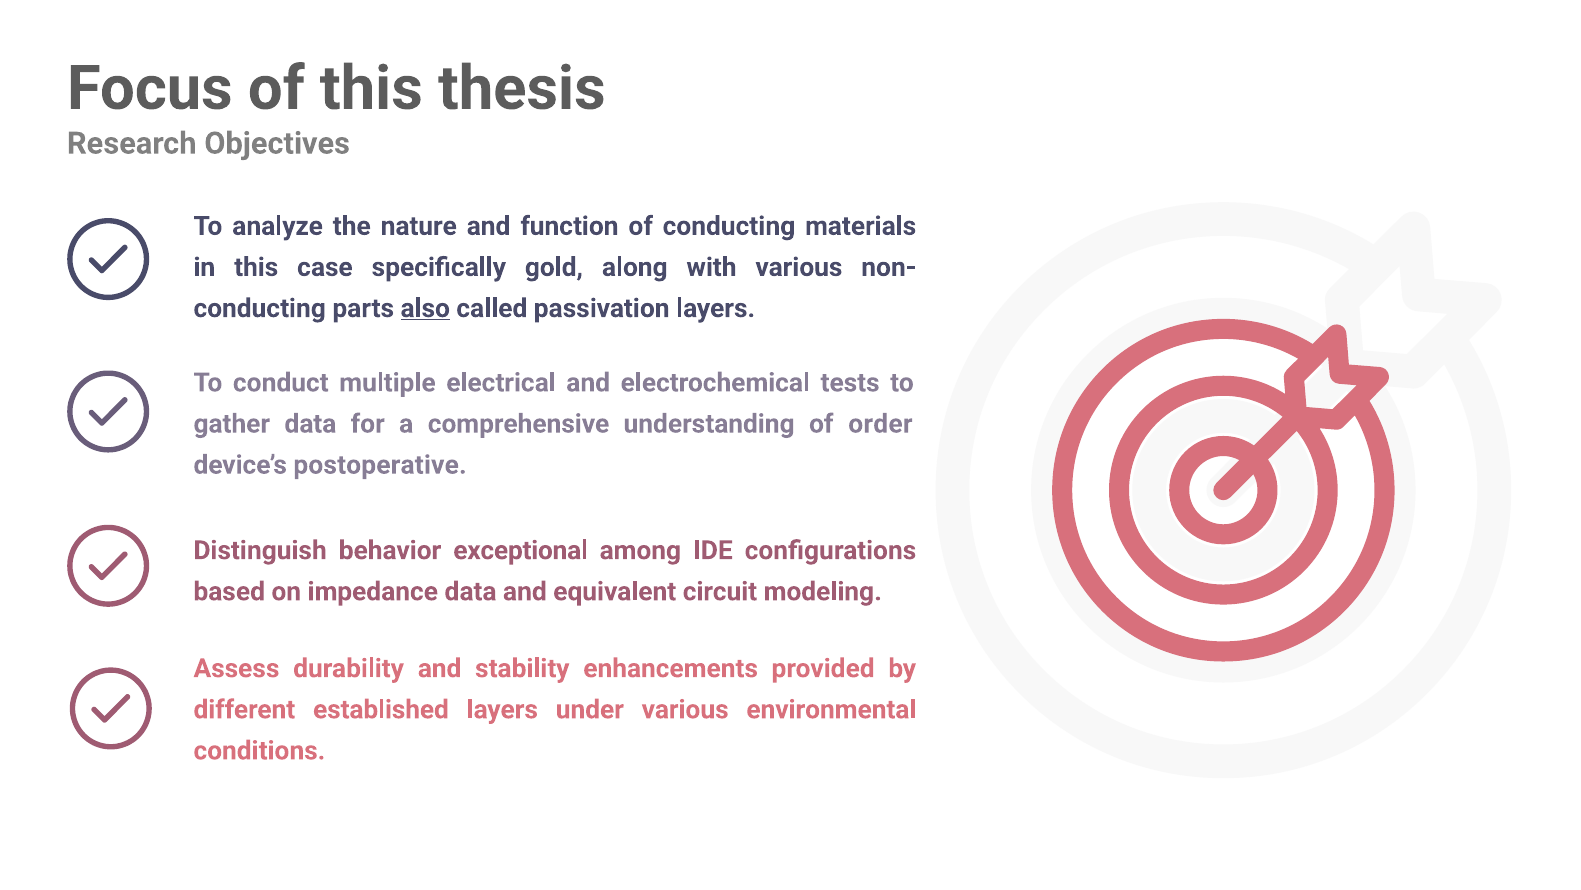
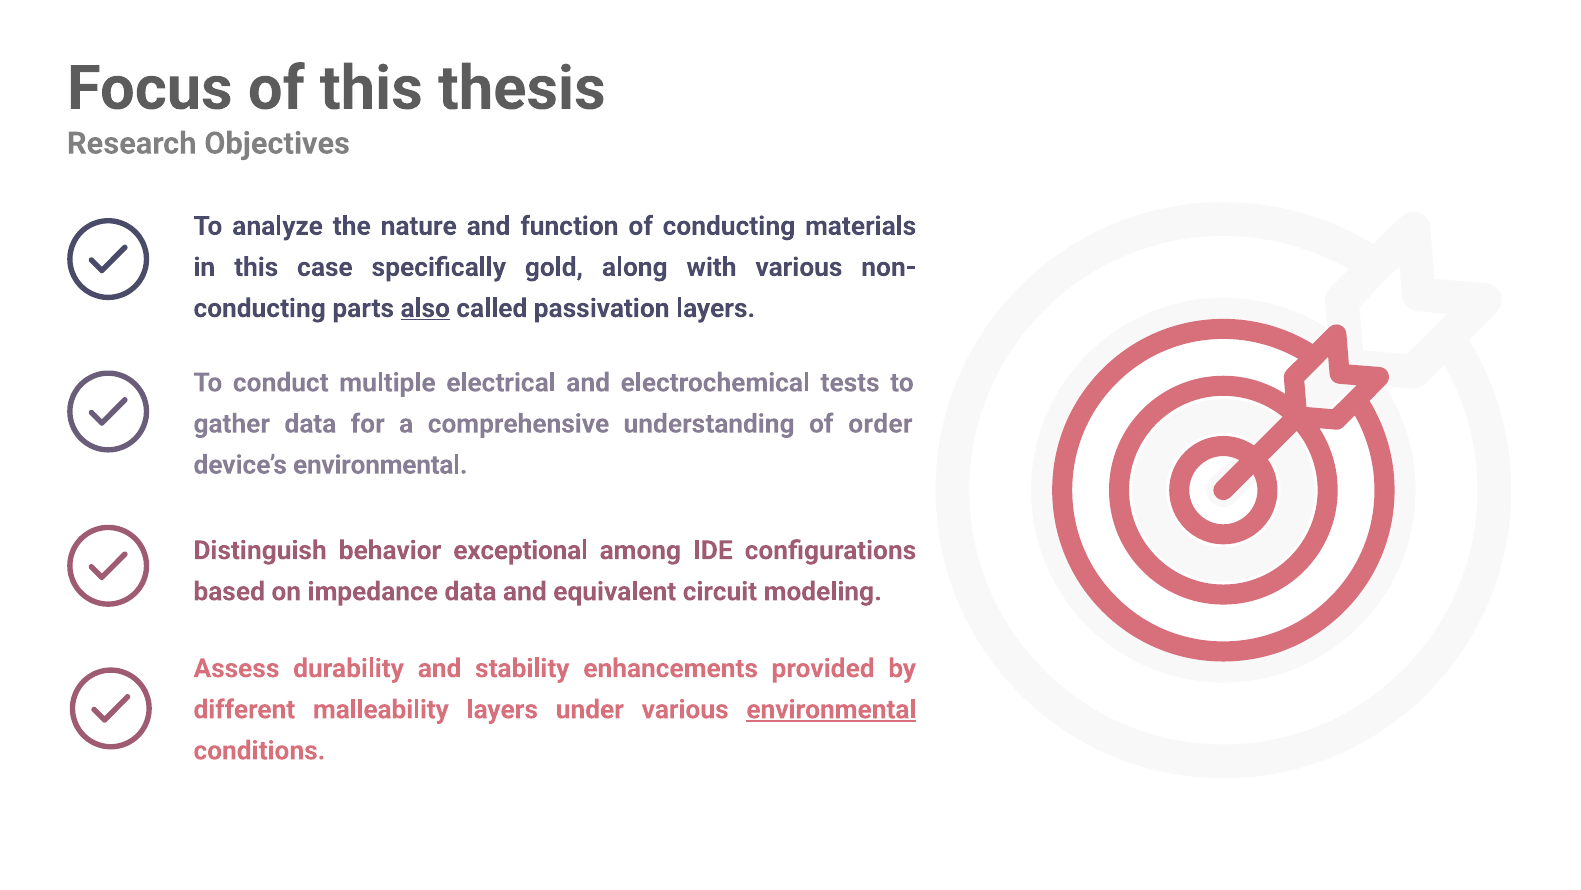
device’s postoperative: postoperative -> environmental
established: established -> malleability
environmental at (831, 709) underline: none -> present
